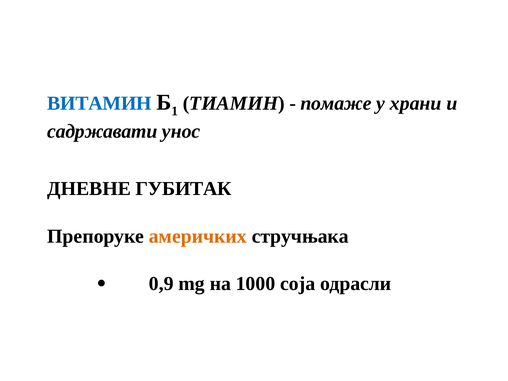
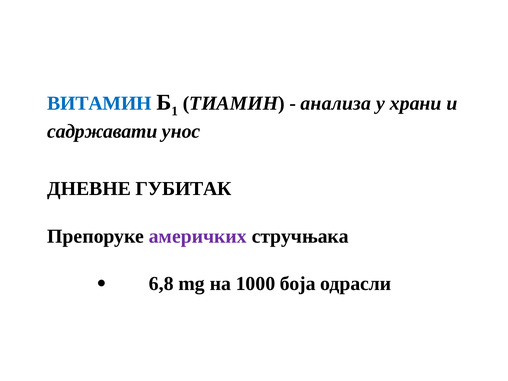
помаже: помаже -> анализа
америчких colour: orange -> purple
0,9: 0,9 -> 6,8
соја: соја -> боја
